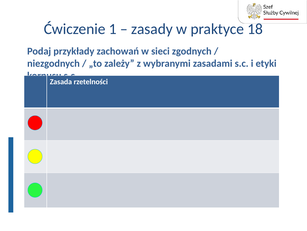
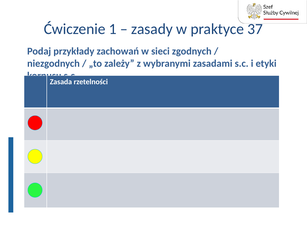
18: 18 -> 37
